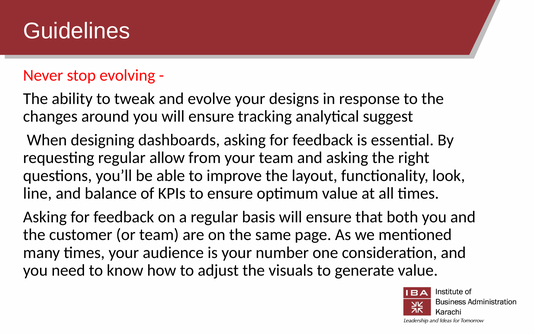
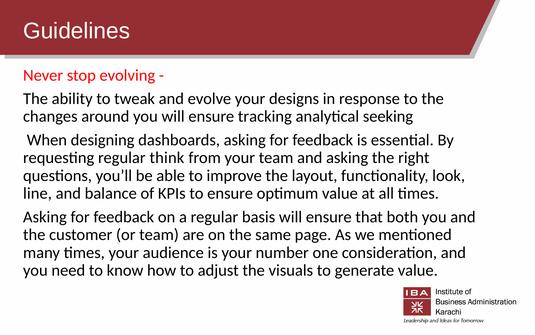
suggest: suggest -> seeking
allow: allow -> think
